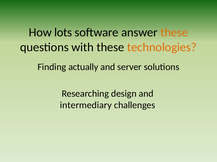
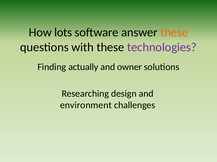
technologies colour: orange -> purple
server: server -> owner
intermediary: intermediary -> environment
